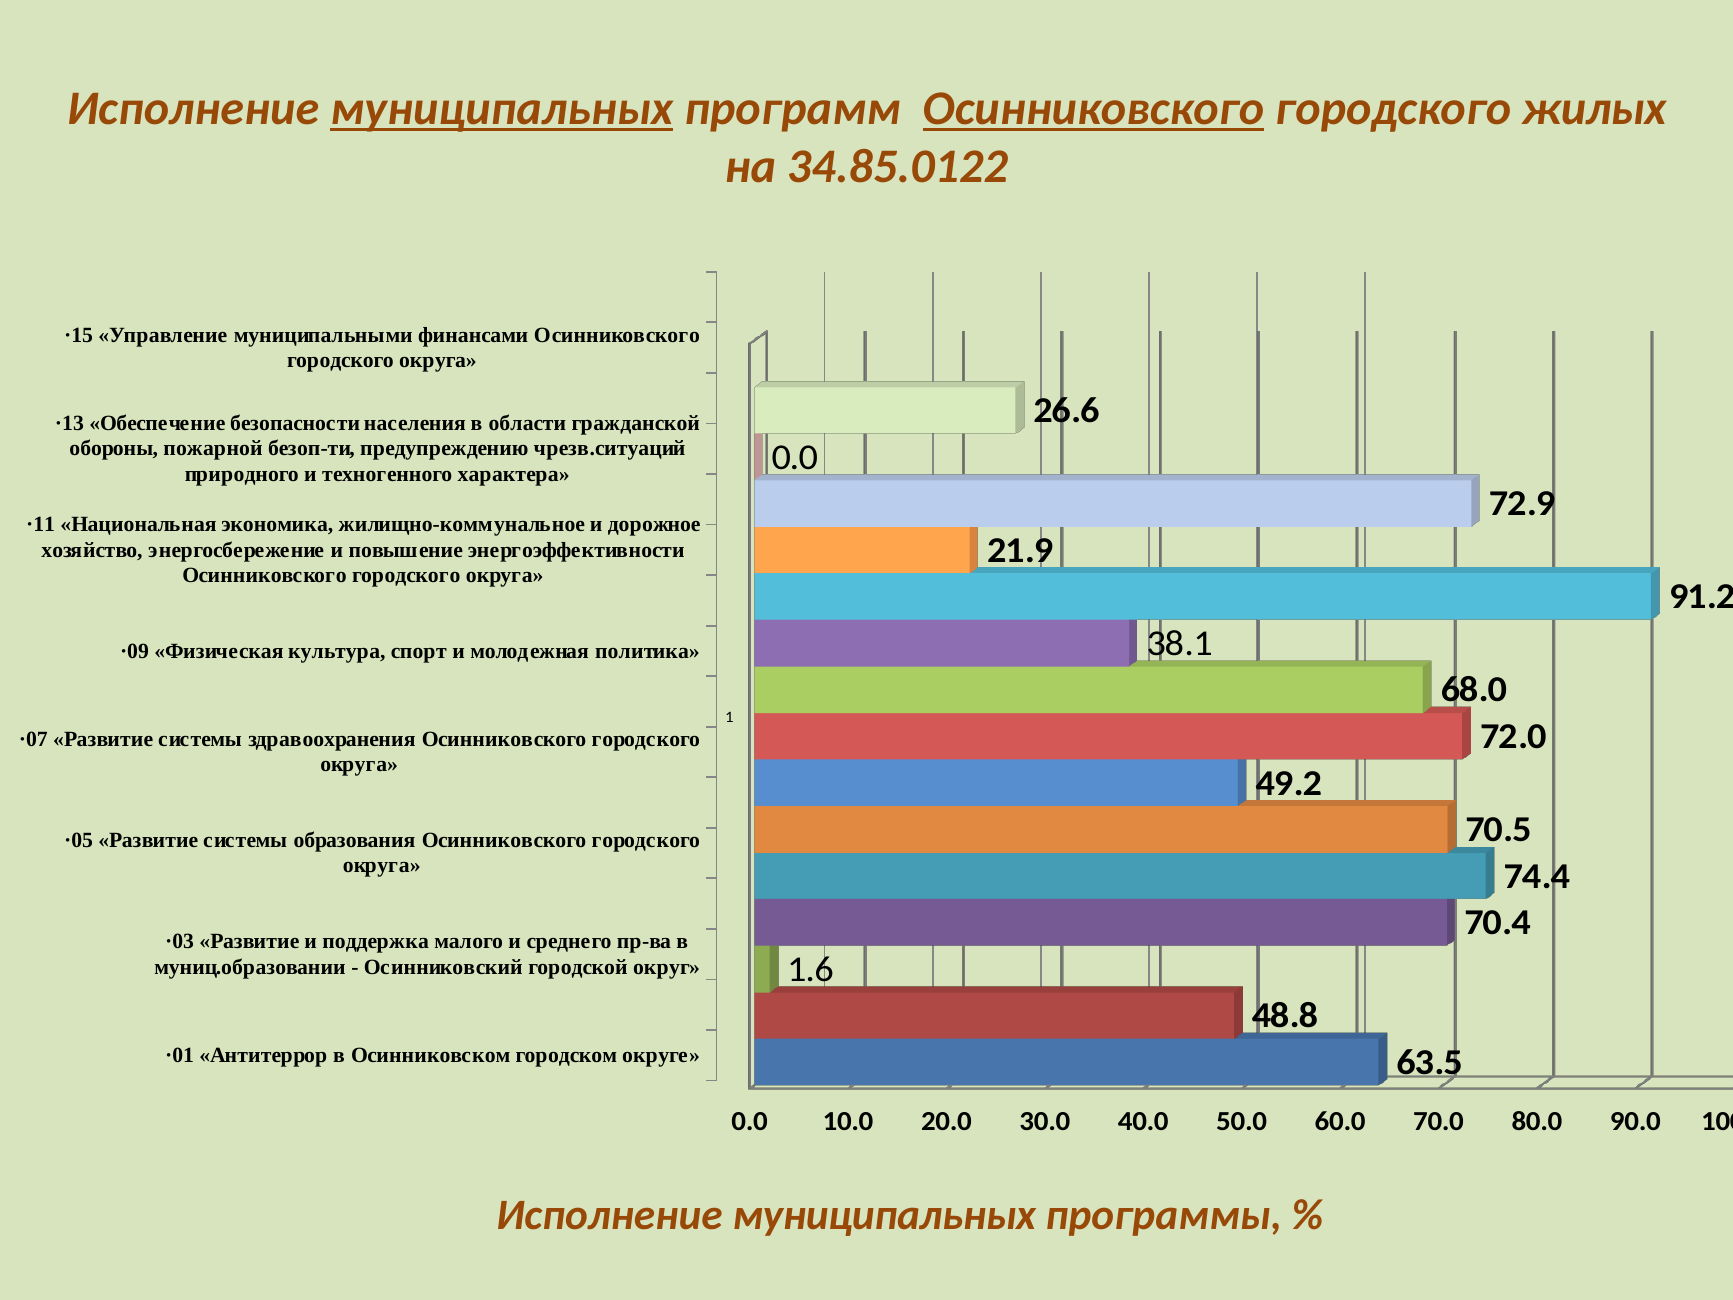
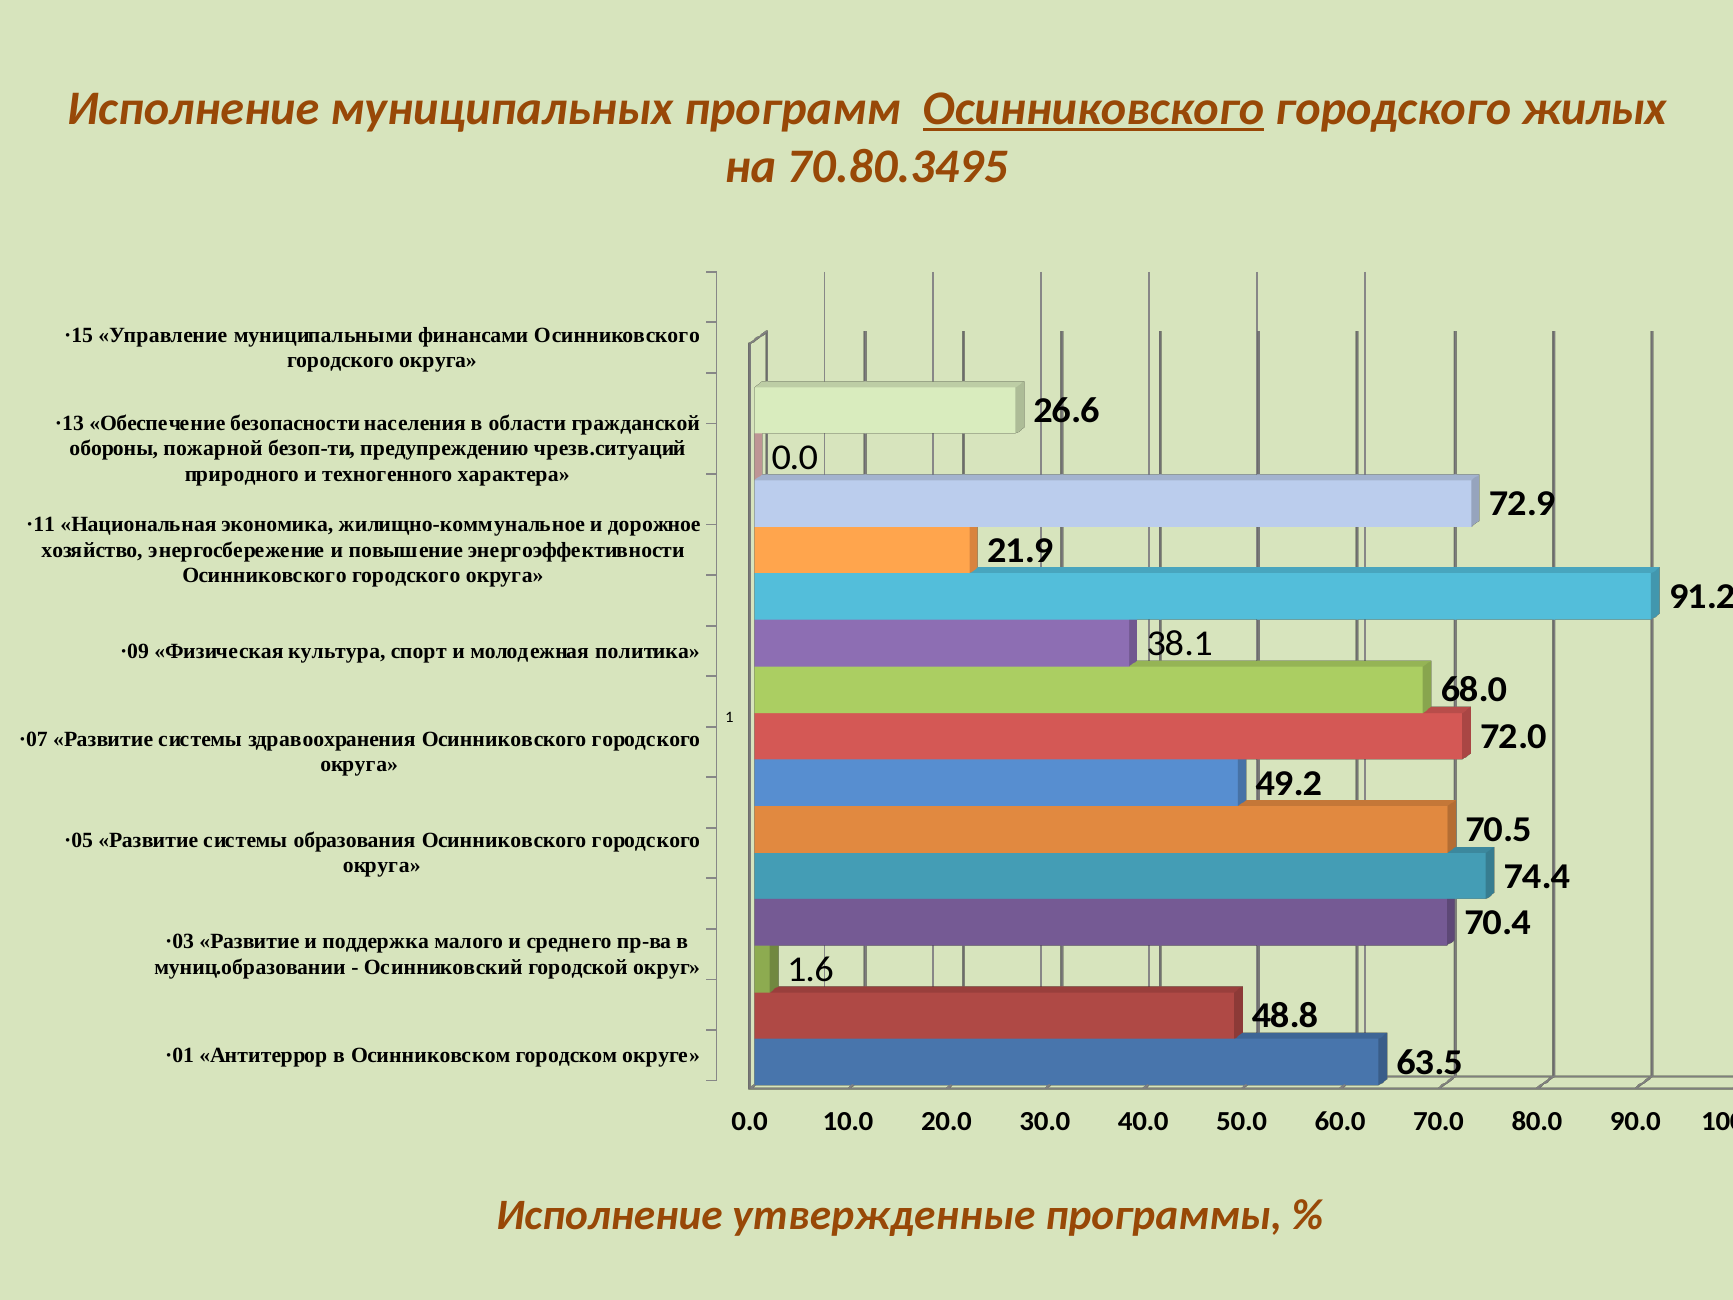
муниципальных at (502, 109) underline: present -> none
34.85.0122: 34.85.0122 -> 70.80.3495
муниципальных at (884, 1215): муниципальных -> утвержденные
